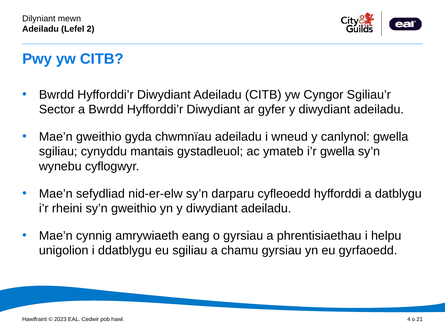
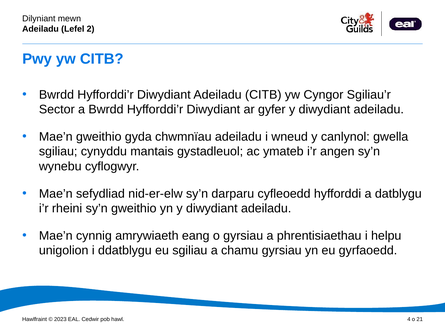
i’r gwella: gwella -> angen
